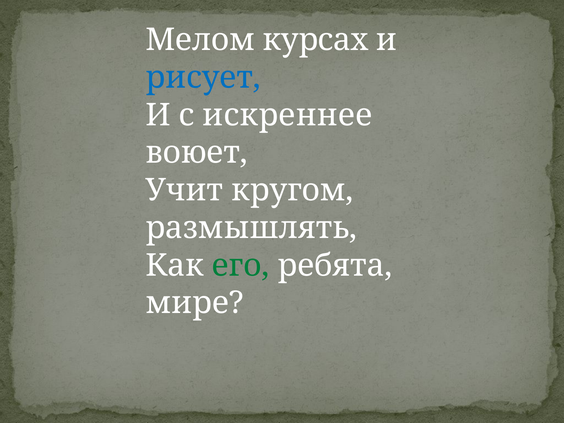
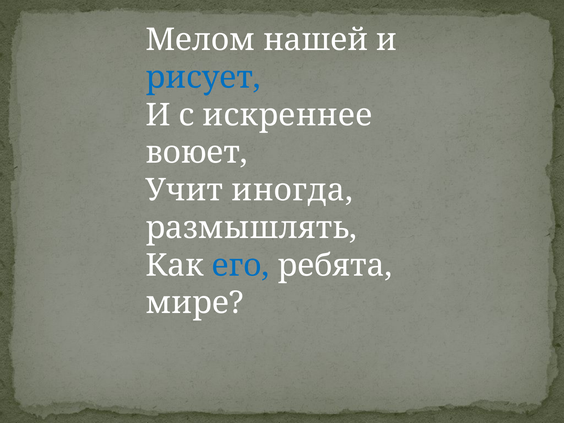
курсах: курсах -> нашей
кругом: кругом -> иногда
его colour: green -> blue
